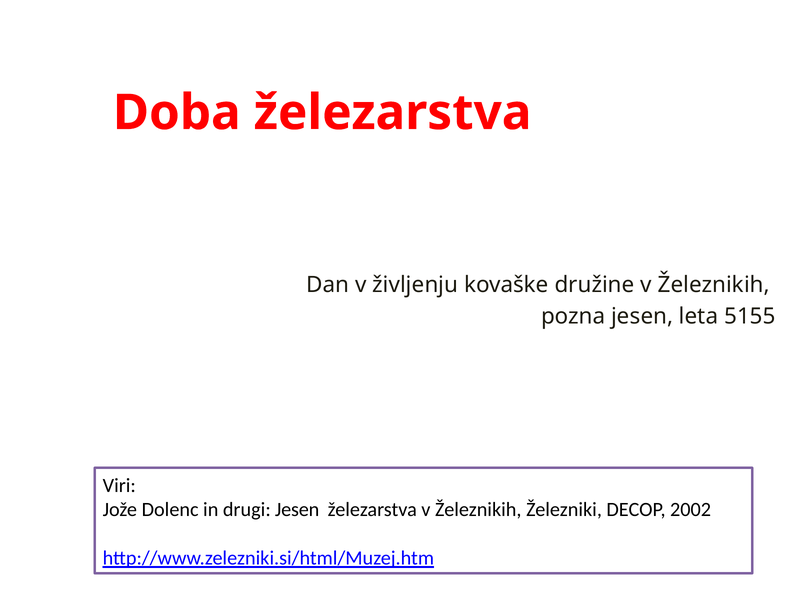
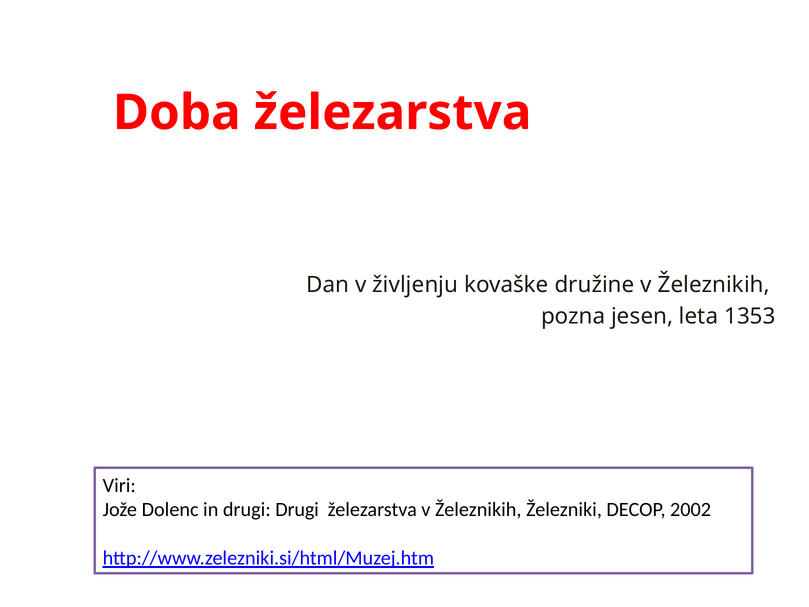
5155: 5155 -> 1353
drugi Jesen: Jesen -> Drugi
